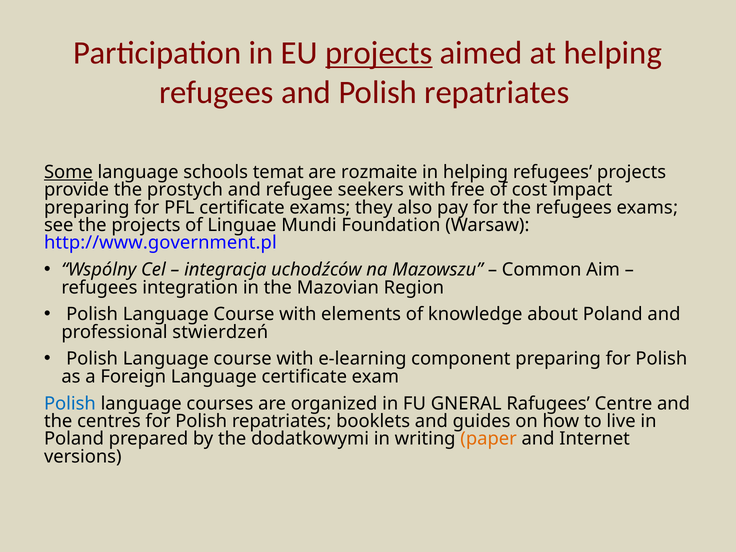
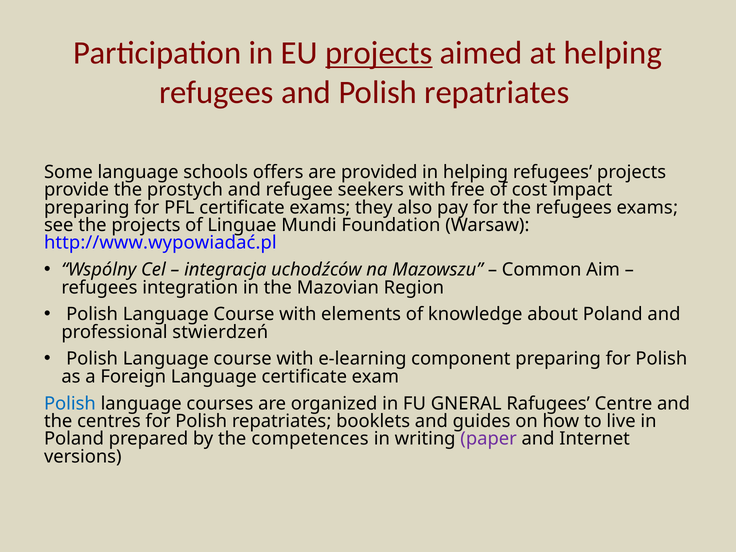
Some underline: present -> none
temat: temat -> offers
rozmaite: rozmaite -> provided
http://www.government.pl: http://www.government.pl -> http://www.wypowiadać.pl
dodatkowymi: dodatkowymi -> competences
paper colour: orange -> purple
